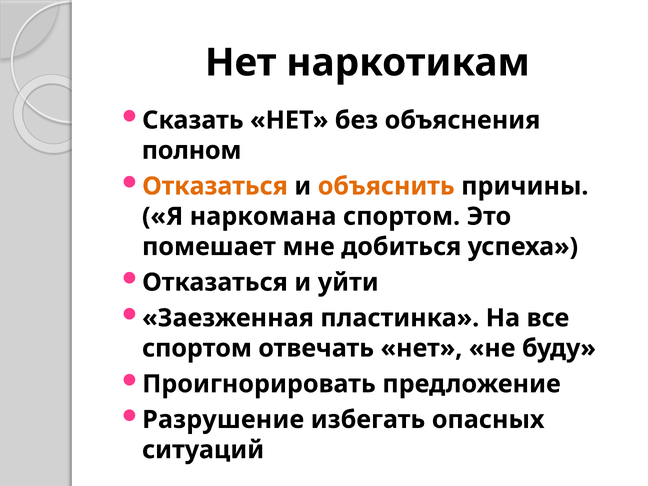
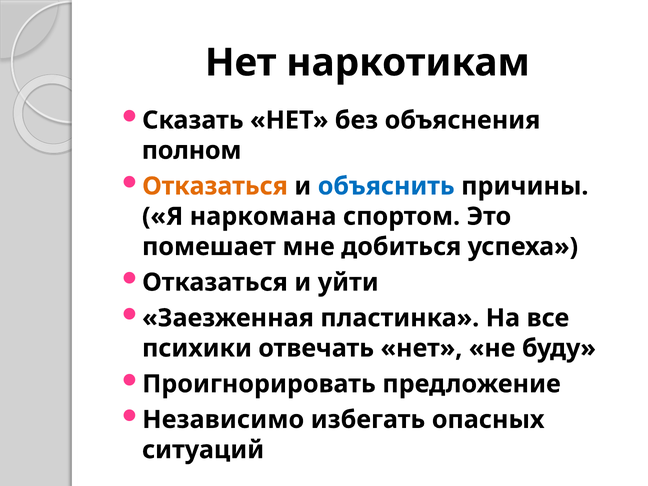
объяснить colour: orange -> blue
спортом at (197, 348): спортом -> психики
Разрушение: Разрушение -> Независимо
